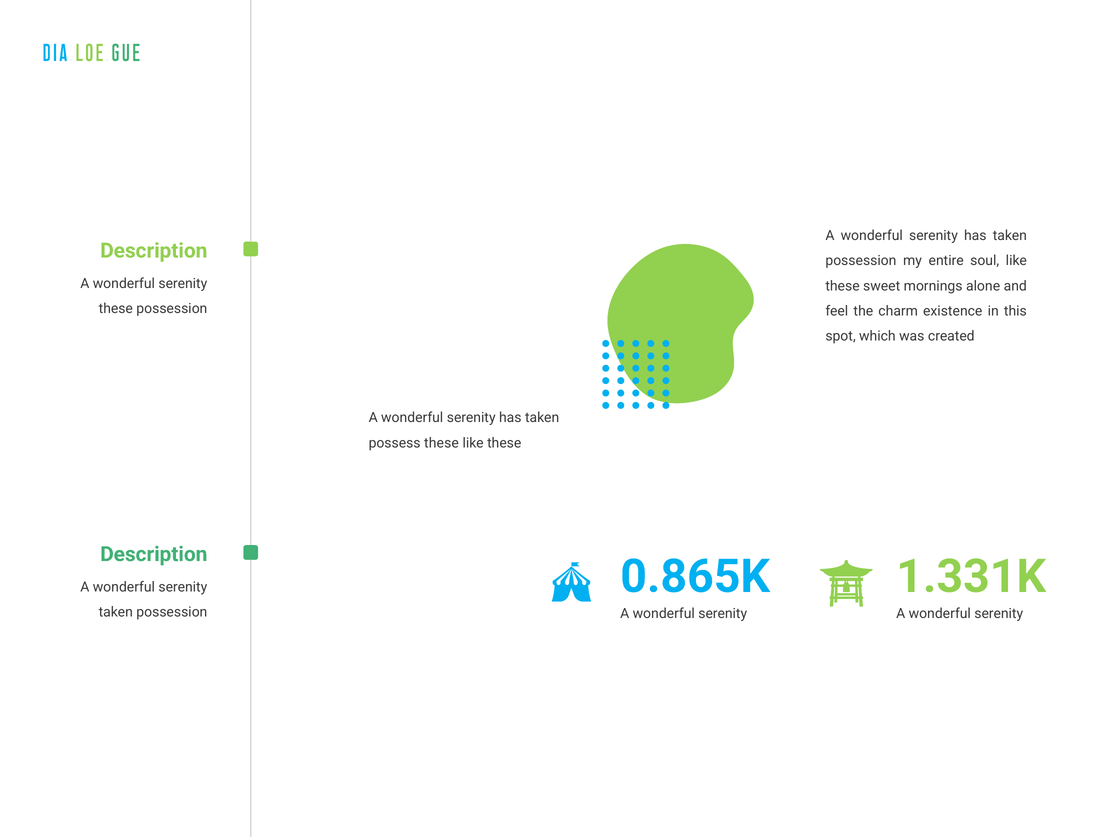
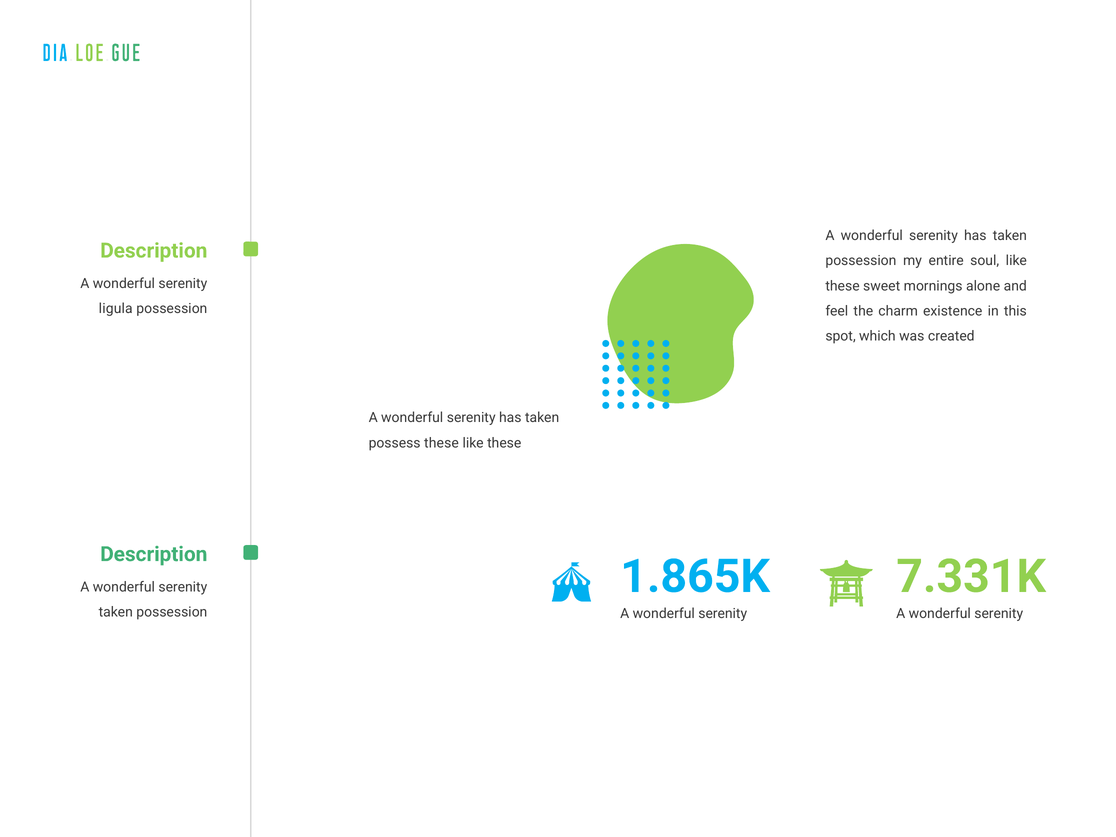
these at (116, 309): these -> ligula
0.865K: 0.865K -> 1.865K
1.331K: 1.331K -> 7.331K
